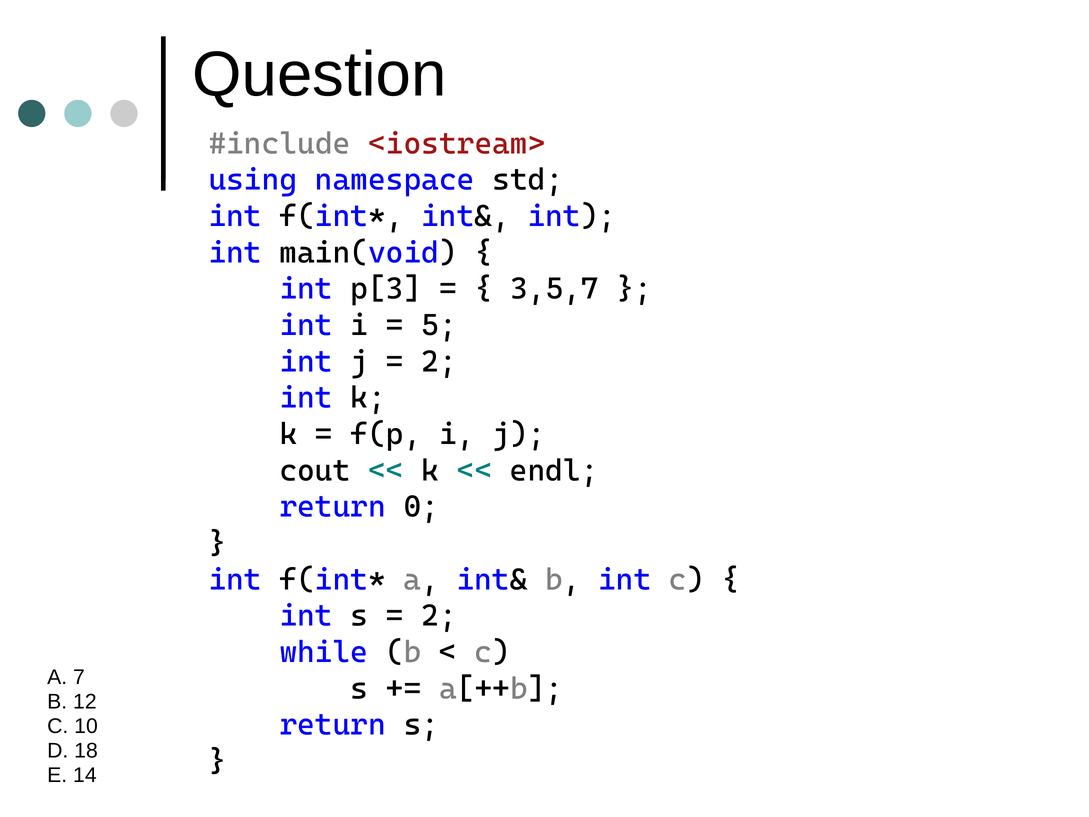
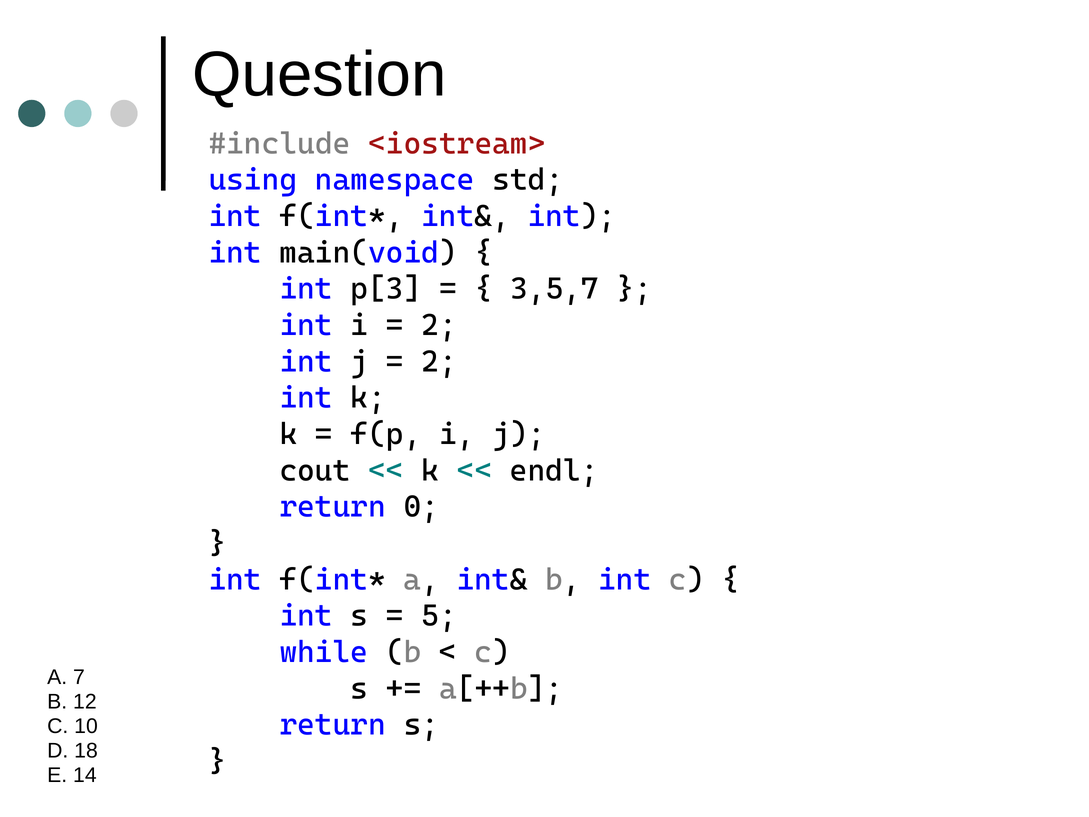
5 at (439, 325): 5 -> 2
2 at (439, 616): 2 -> 5
